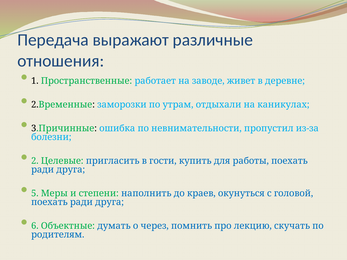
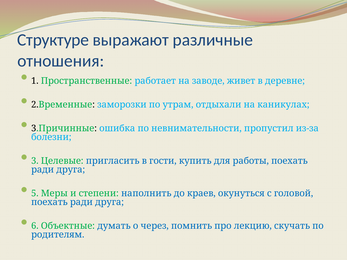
Передача: Передача -> Структуре
2: 2 -> 3
